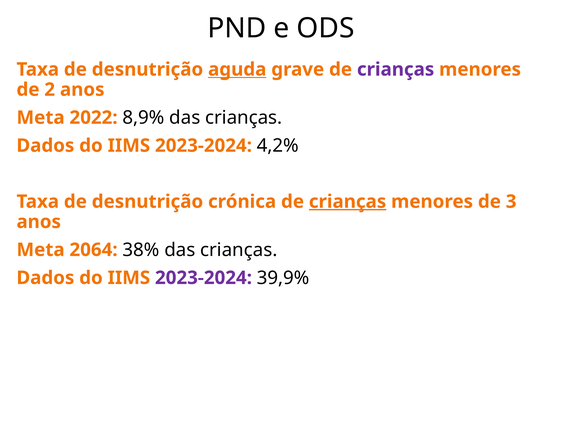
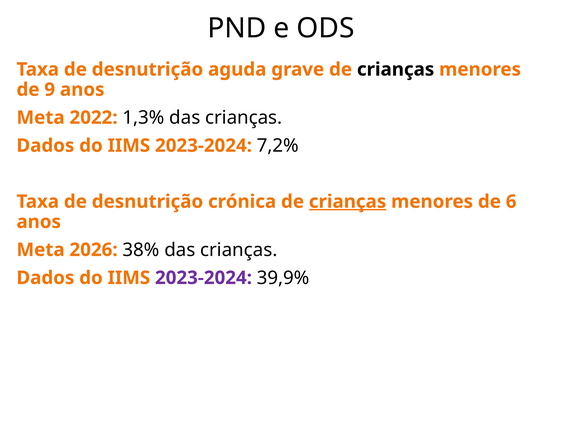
aguda underline: present -> none
crianças at (396, 70) colour: purple -> black
2: 2 -> 9
8,9%: 8,9% -> 1,3%
4,2%: 4,2% -> 7,2%
3: 3 -> 6
2064: 2064 -> 2026
